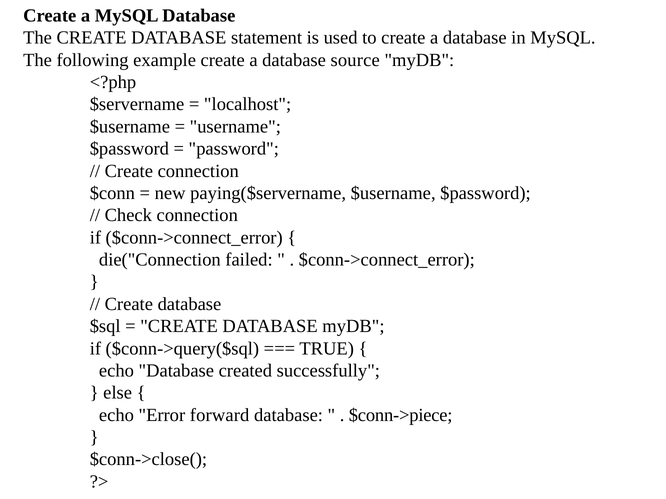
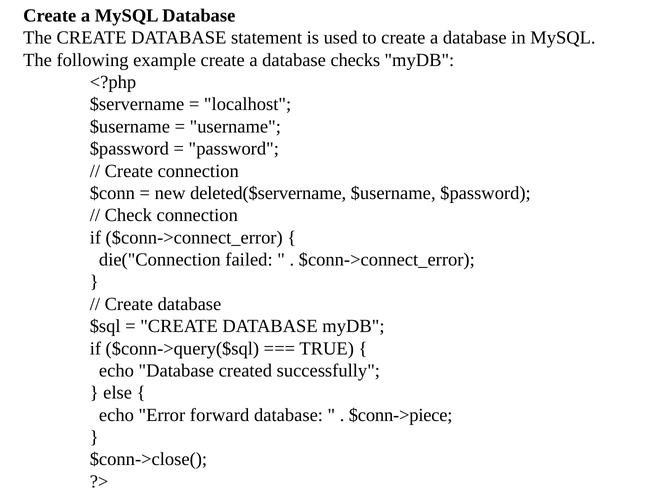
source: source -> checks
paying($servername: paying($servername -> deleted($servername
